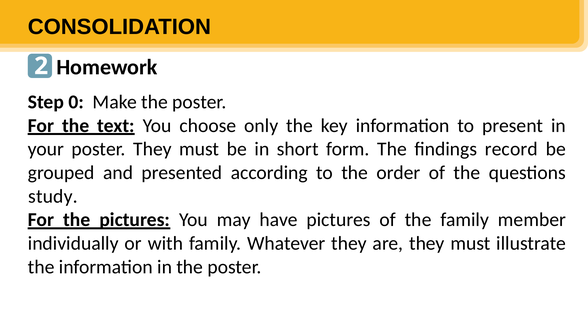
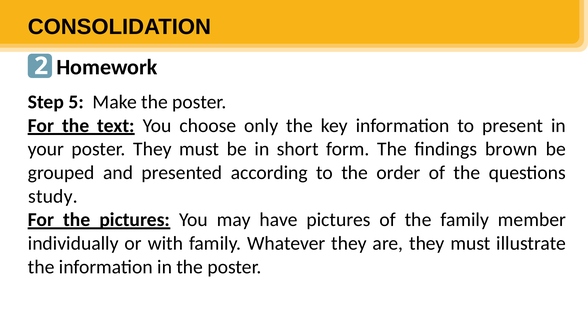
0: 0 -> 5
record: record -> brown
